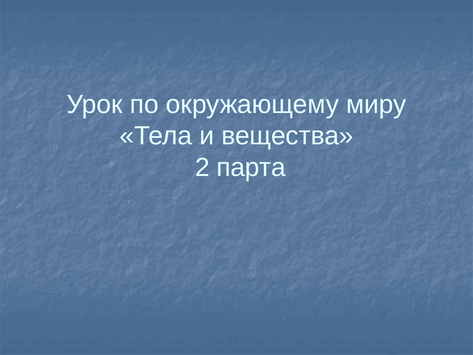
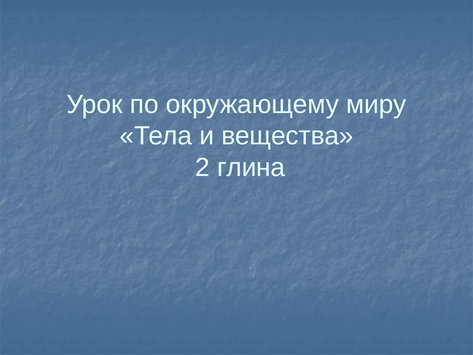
парта: парта -> глина
